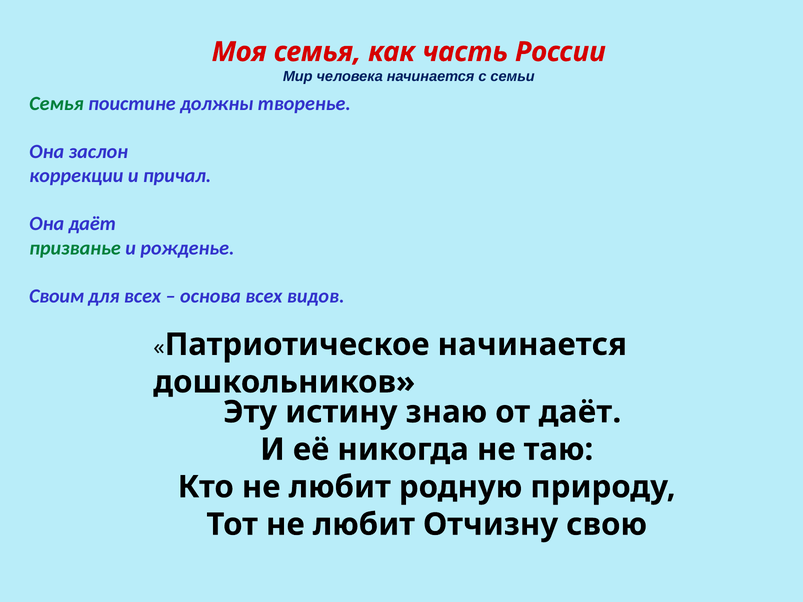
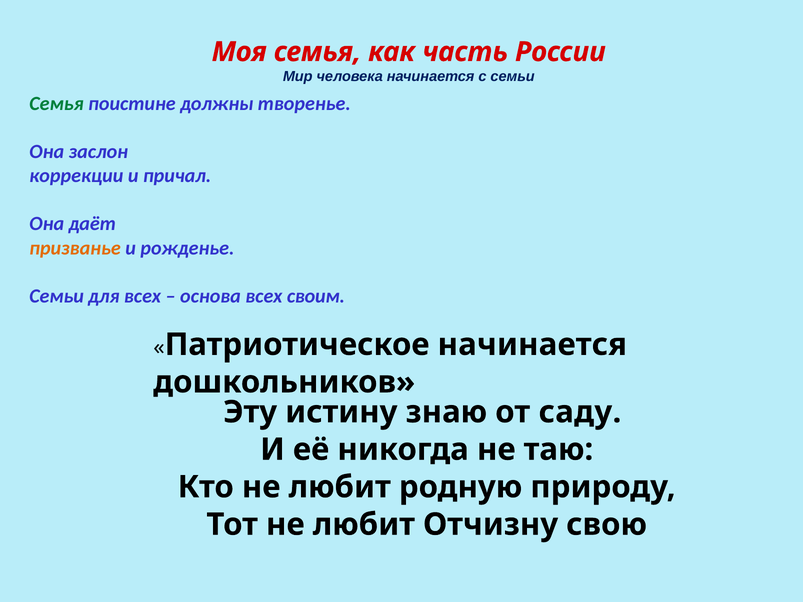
призванье colour: green -> orange
Своим at (57, 296): Своим -> Семьи
видов: видов -> своим
от даёт: даёт -> саду
